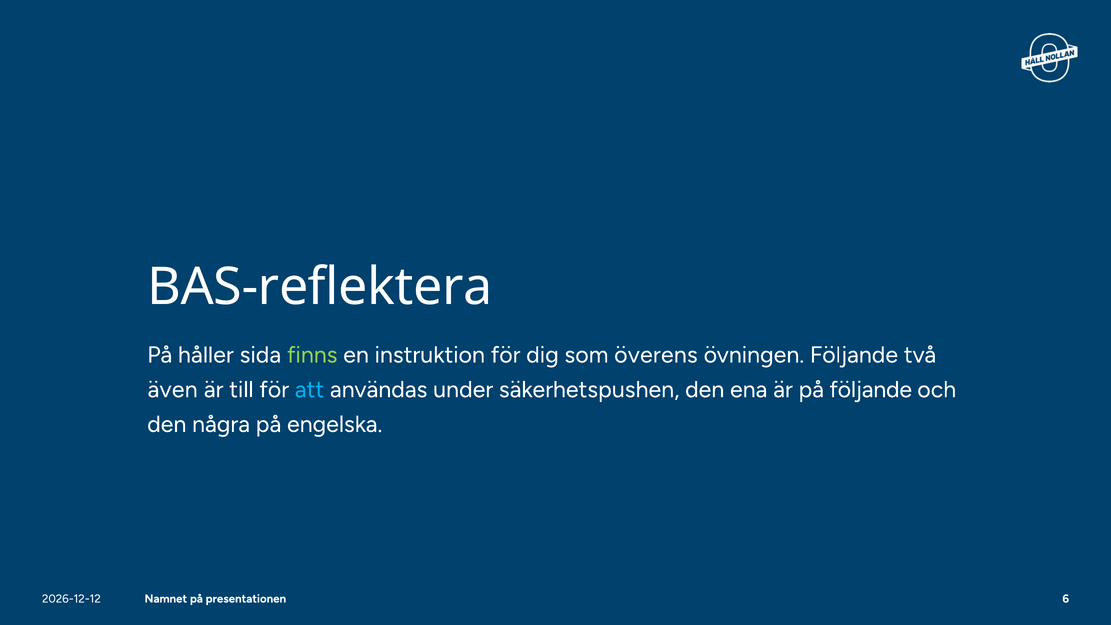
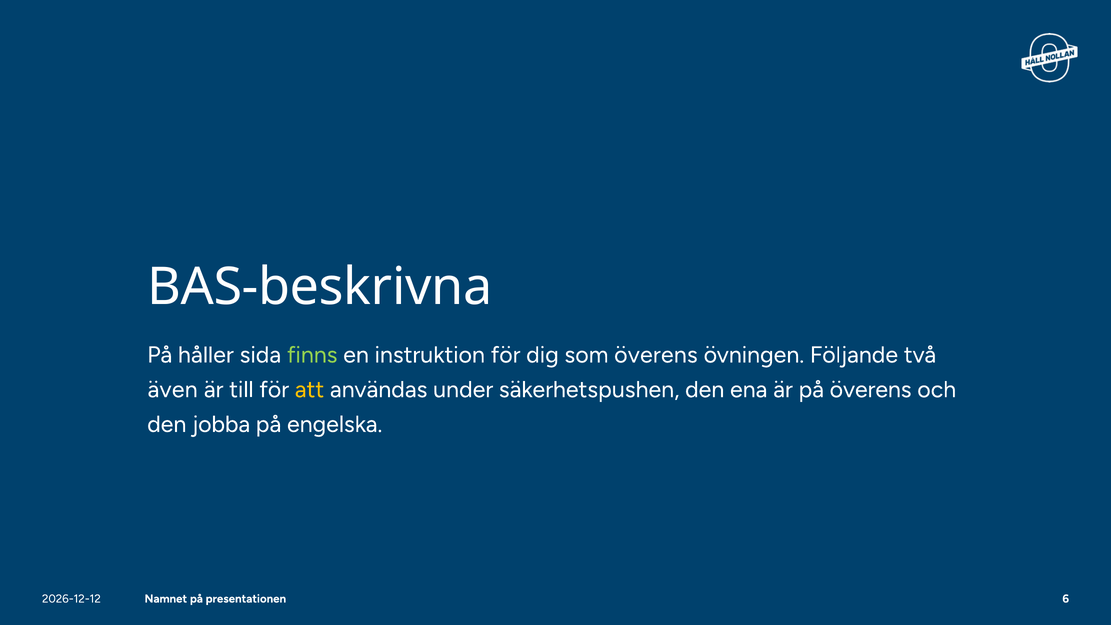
BAS-reflektera: BAS-reflektera -> BAS-beskrivna
att colour: light blue -> yellow
på följande: följande -> överens
några: några -> jobba
